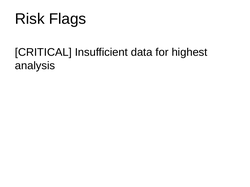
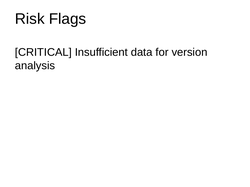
highest: highest -> version
